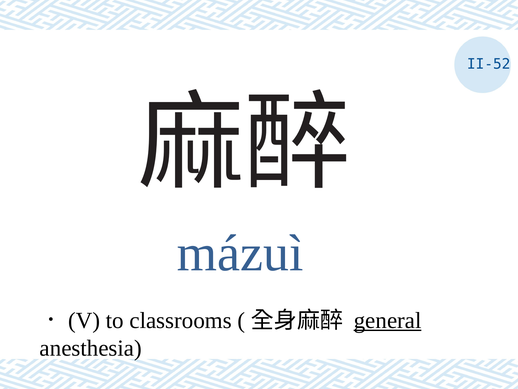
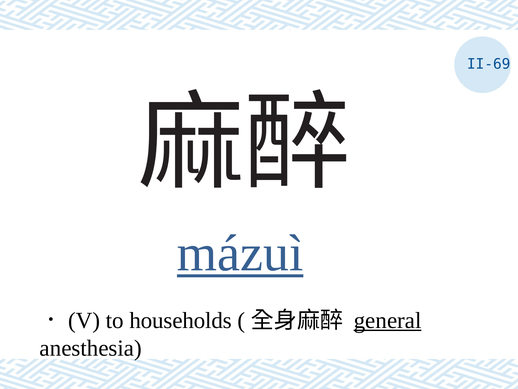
II-52: II-52 -> II-69
mázuì underline: none -> present
classrooms: classrooms -> households
